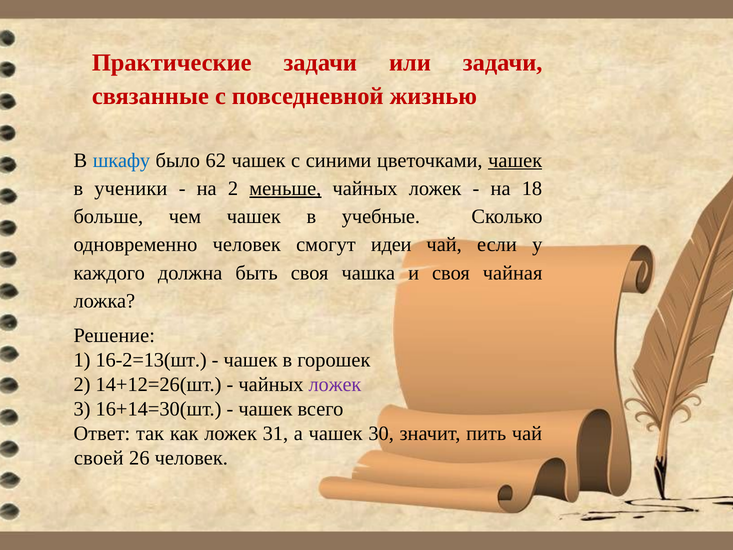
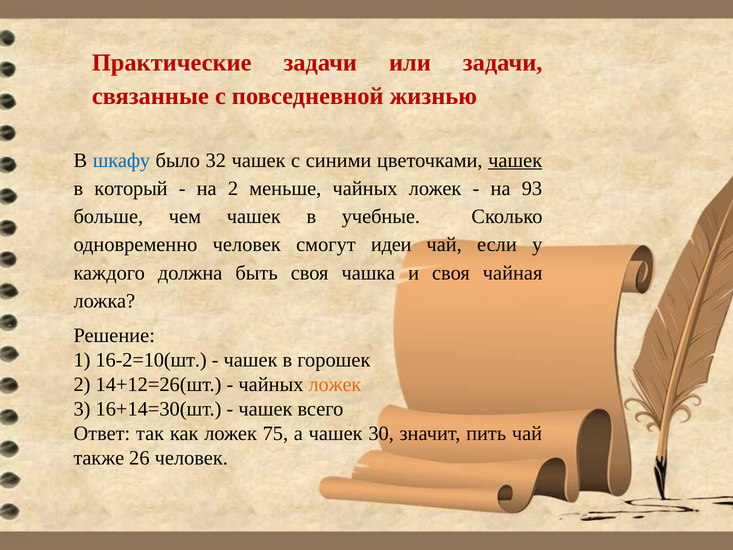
62: 62 -> 32
ученики: ученики -> который
меньше underline: present -> none
18: 18 -> 93
16-2=13(шт: 16-2=13(шт -> 16-2=10(шт
ложек at (335, 384) colour: purple -> orange
31: 31 -> 75
своей: своей -> также
